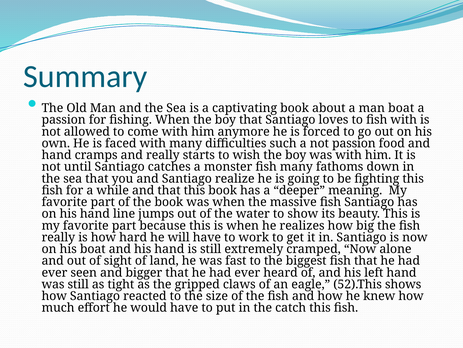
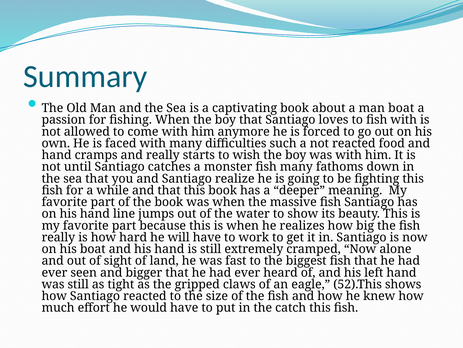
not passion: passion -> reacted
